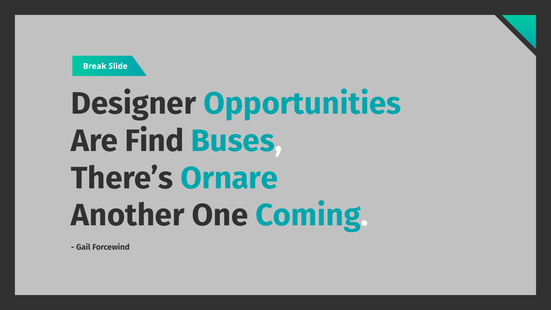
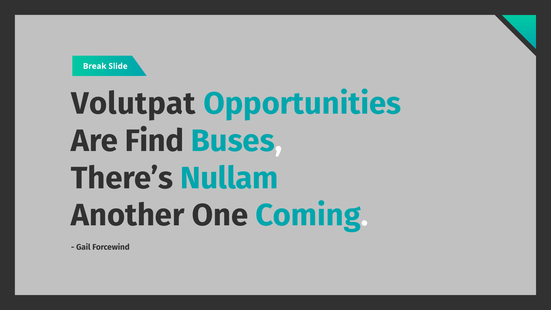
Designer: Designer -> Volutpat
Ornare: Ornare -> Nullam
